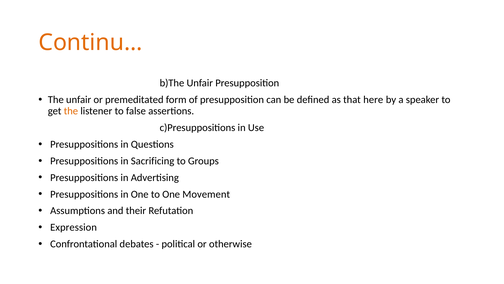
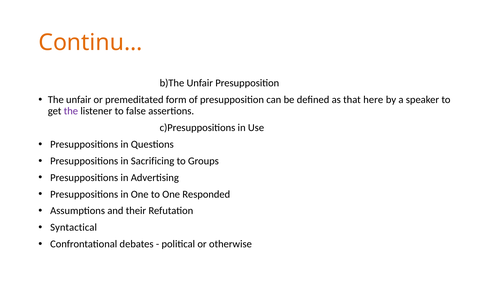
the at (71, 111) colour: orange -> purple
Movement: Movement -> Responded
Expression: Expression -> Syntactical
